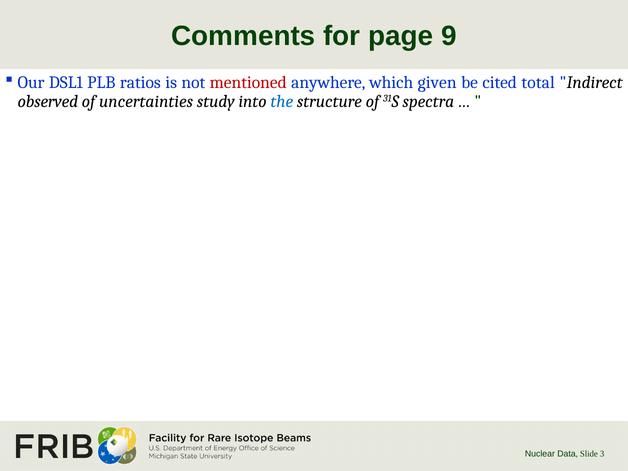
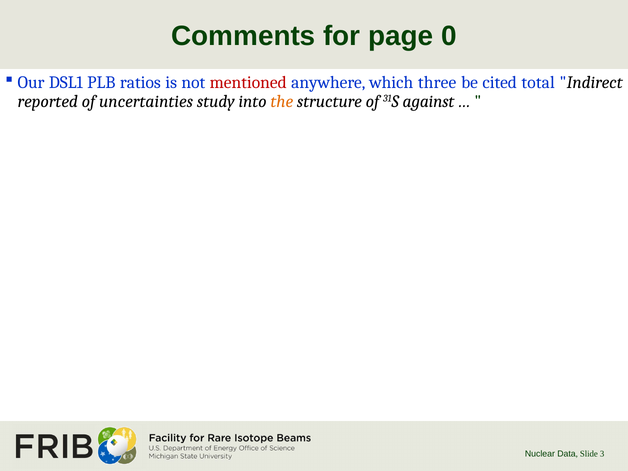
9: 9 -> 0
given: given -> three
observed: observed -> reported
the colour: blue -> orange
spectra: spectra -> against
